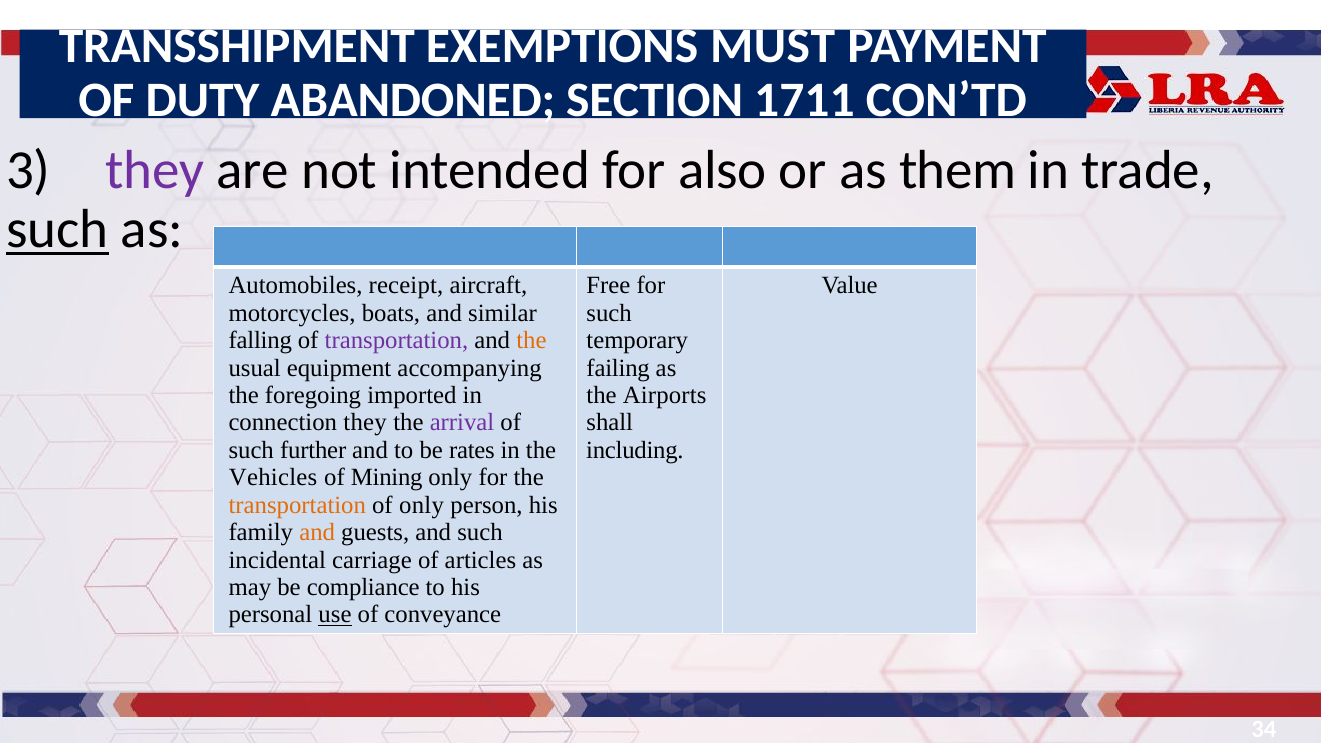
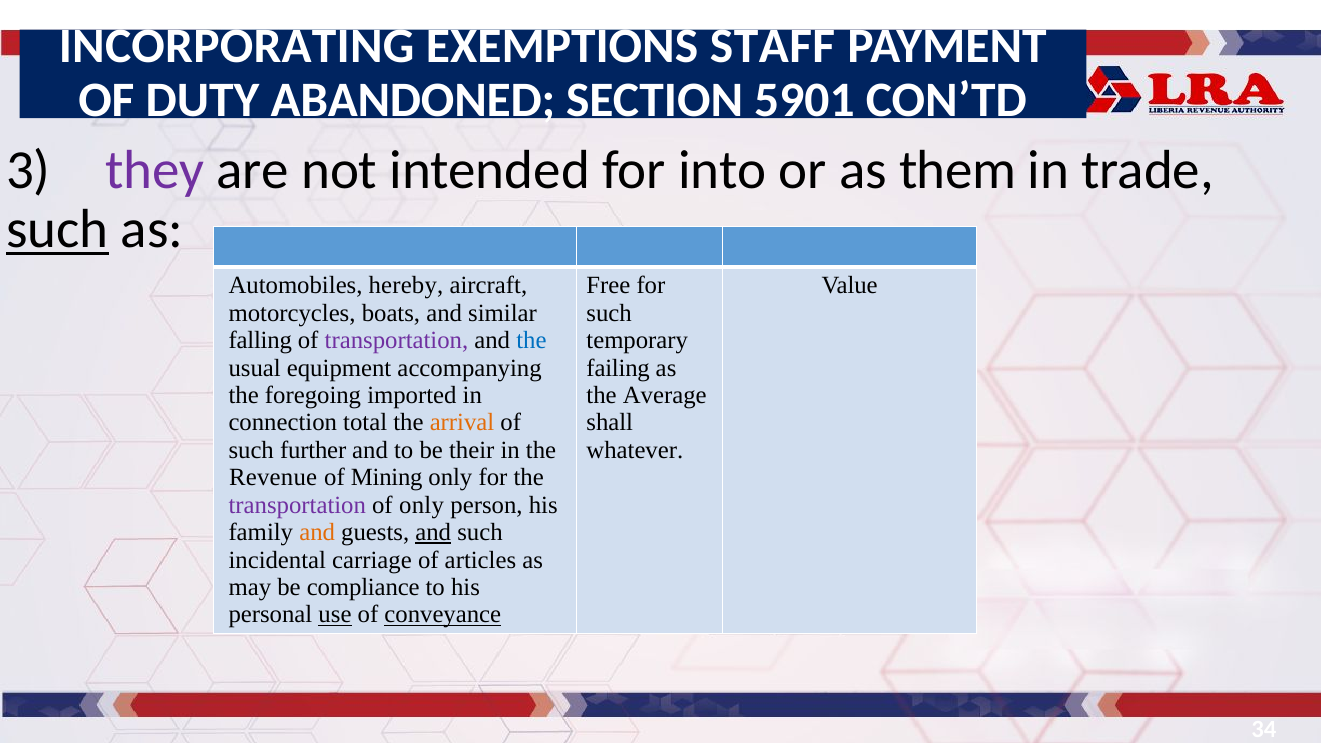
TRANSSHIPMENT: TRANSSHIPMENT -> INCORPORATING
MUST: MUST -> STAFF
1711: 1711 -> 5901
also: also -> into
receipt: receipt -> hereby
the at (531, 341) colour: orange -> blue
Airports: Airports -> Average
connection they: they -> total
arrival colour: purple -> orange
rates: rates -> their
including: including -> whatever
Vehicles: Vehicles -> Revenue
transportation at (297, 505) colour: orange -> purple
and at (433, 532) underline: none -> present
conveyance underline: none -> present
